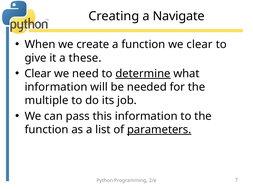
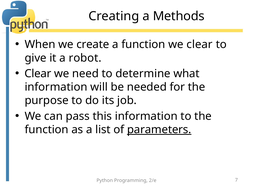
Navigate: Navigate -> Methods
these: these -> robot
determine underline: present -> none
multiple: multiple -> purpose
